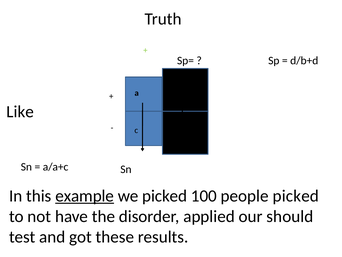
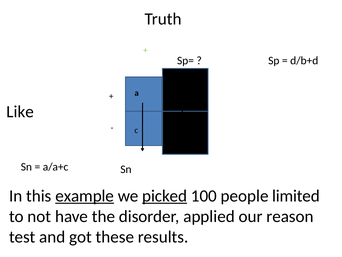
picked at (165, 196) underline: none -> present
people picked: picked -> limited
should: should -> reason
